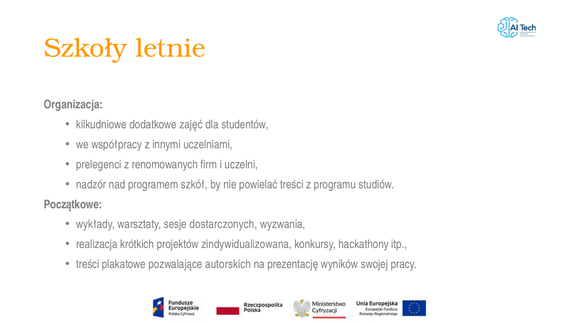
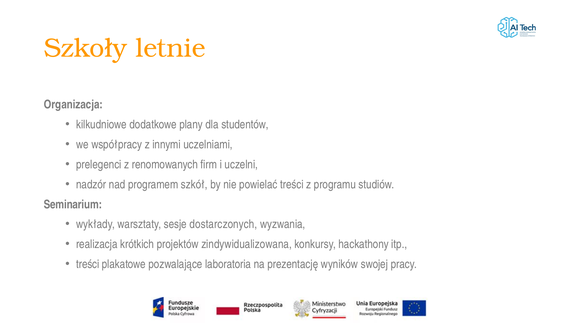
zajęć: zajęć -> plany
Początkowe: Początkowe -> Seminarium
autorskich: autorskich -> laboratoria
